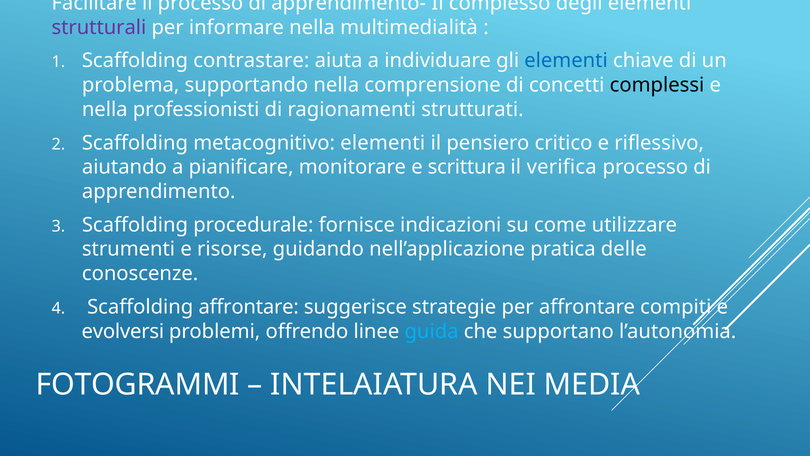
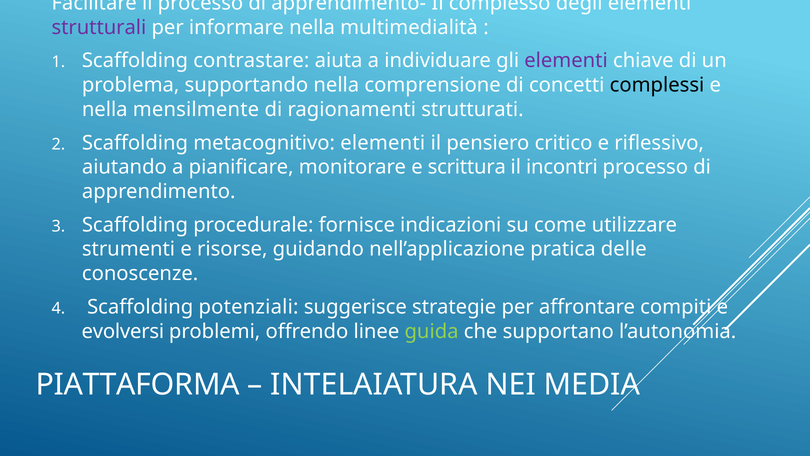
elementi at (566, 61) colour: blue -> purple
professionisti: professionisti -> mensilmente
verifica: verifica -> incontri
Scaffolding affrontare: affrontare -> potenziali
guida colour: light blue -> light green
FOTOGRAMMI: FOTOGRAMMI -> PIATTAFORMA
